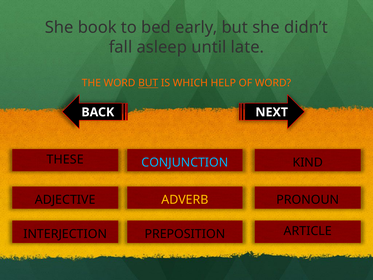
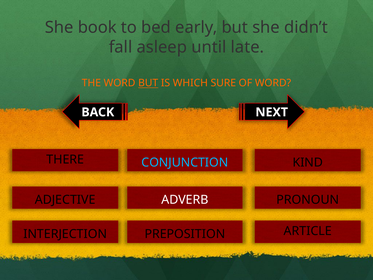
HELP: HELP -> SURE
THESE: THESE -> THERE
ADVERB colour: yellow -> white
